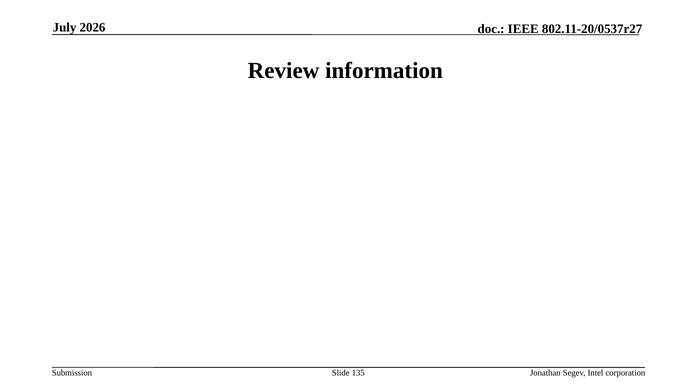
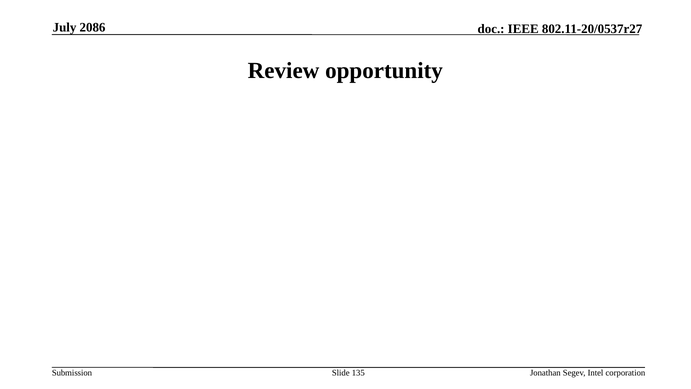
2026: 2026 -> 2086
information: information -> opportunity
